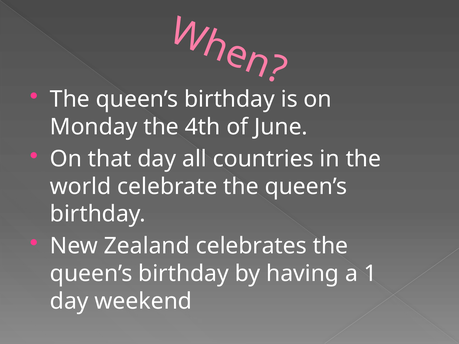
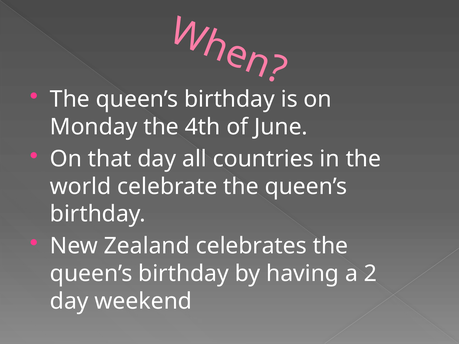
1: 1 -> 2
